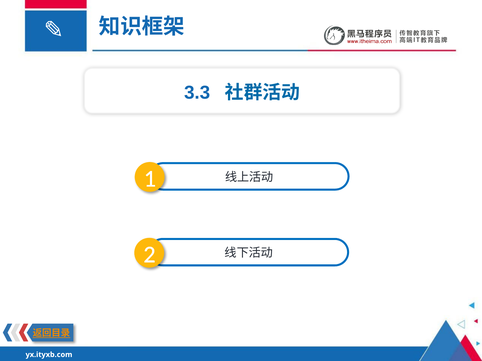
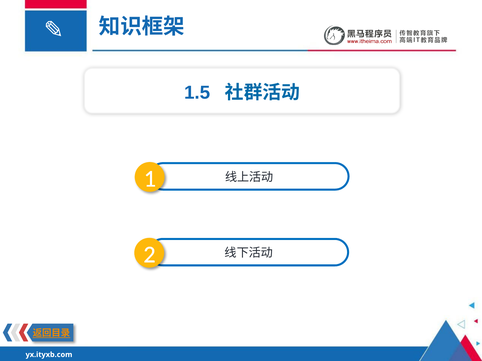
3.3: 3.3 -> 1.5
